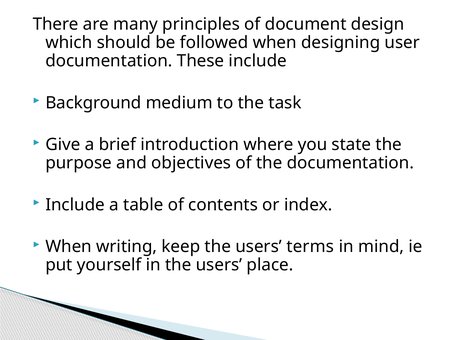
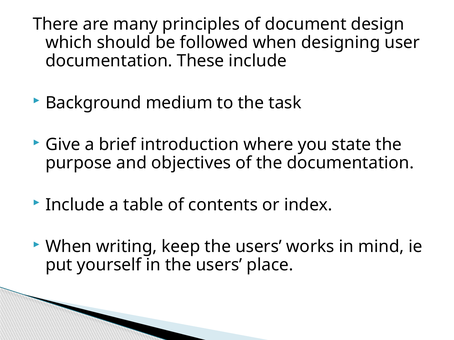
terms: terms -> works
